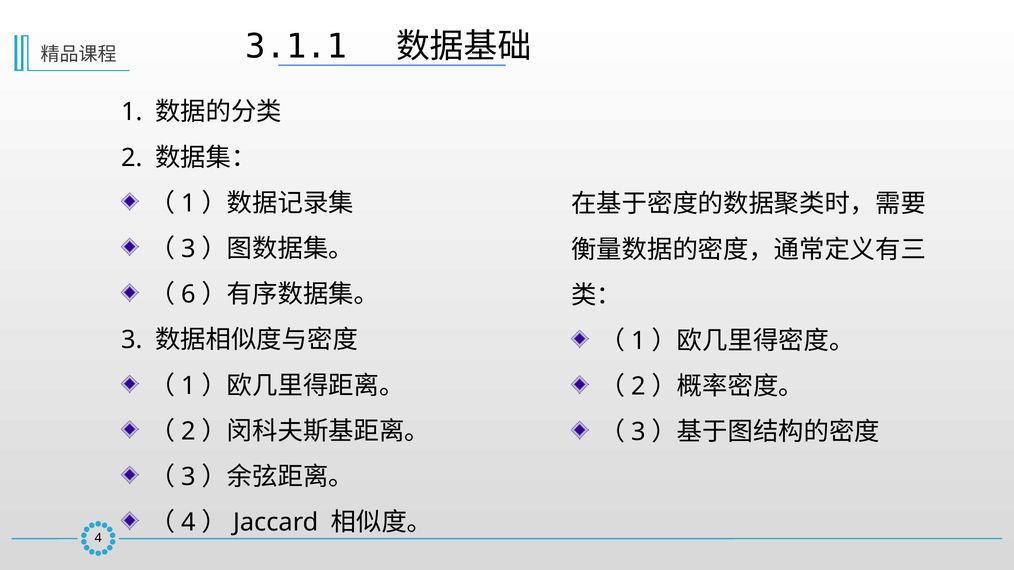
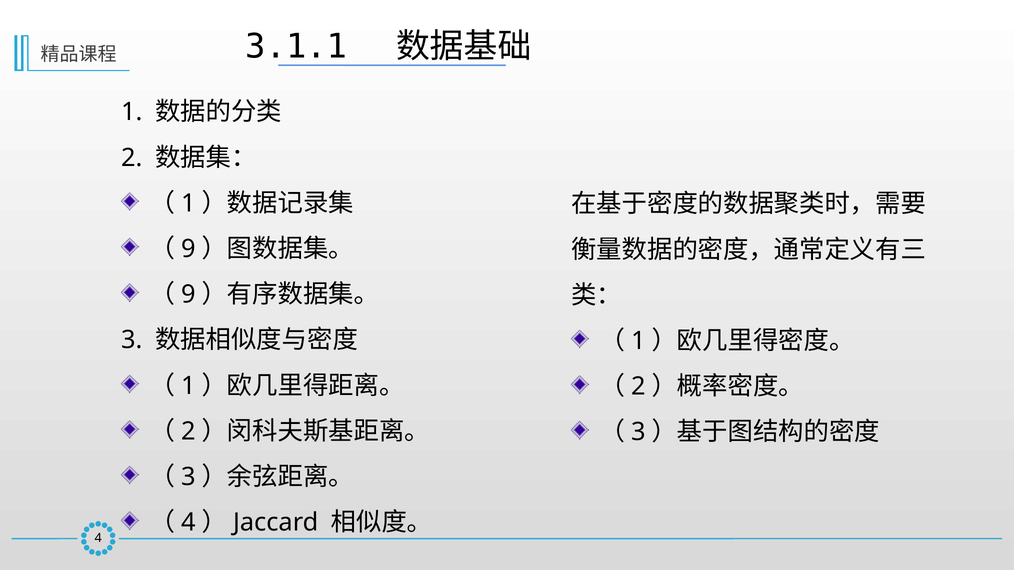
3 at (188, 249): 3 -> 9
6 at (188, 295): 6 -> 9
